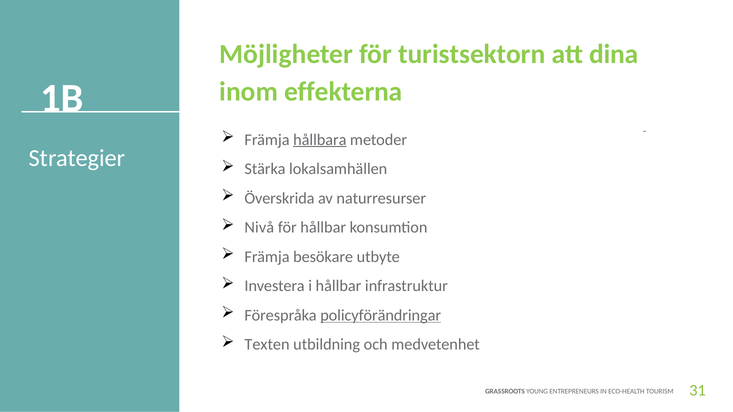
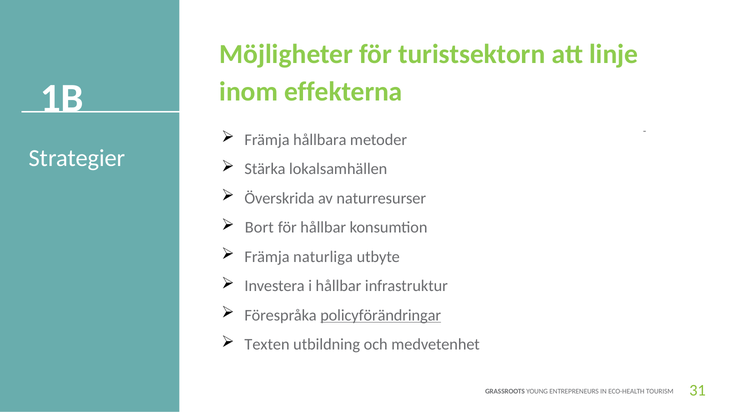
dina: dina -> linje
hållbara underline: present -> none
Nivå: Nivå -> Bort
besökare: besökare -> naturliga
